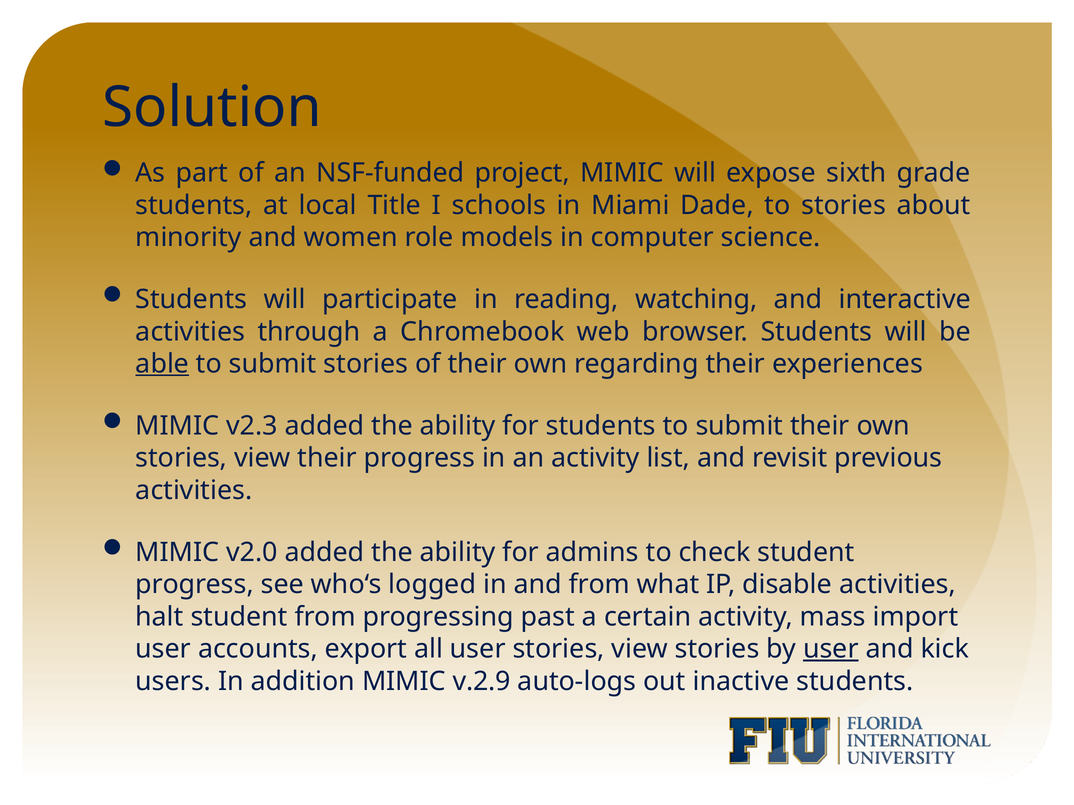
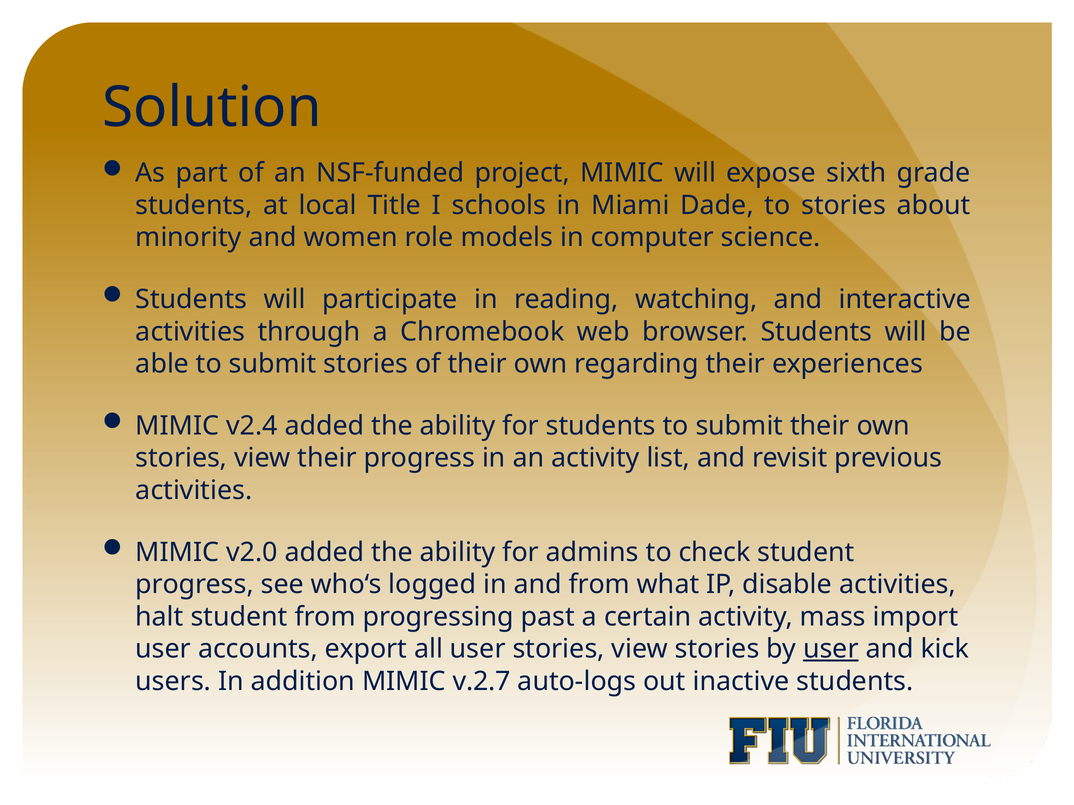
able underline: present -> none
v2.3: v2.3 -> v2.4
v.2.9: v.2.9 -> v.2.7
